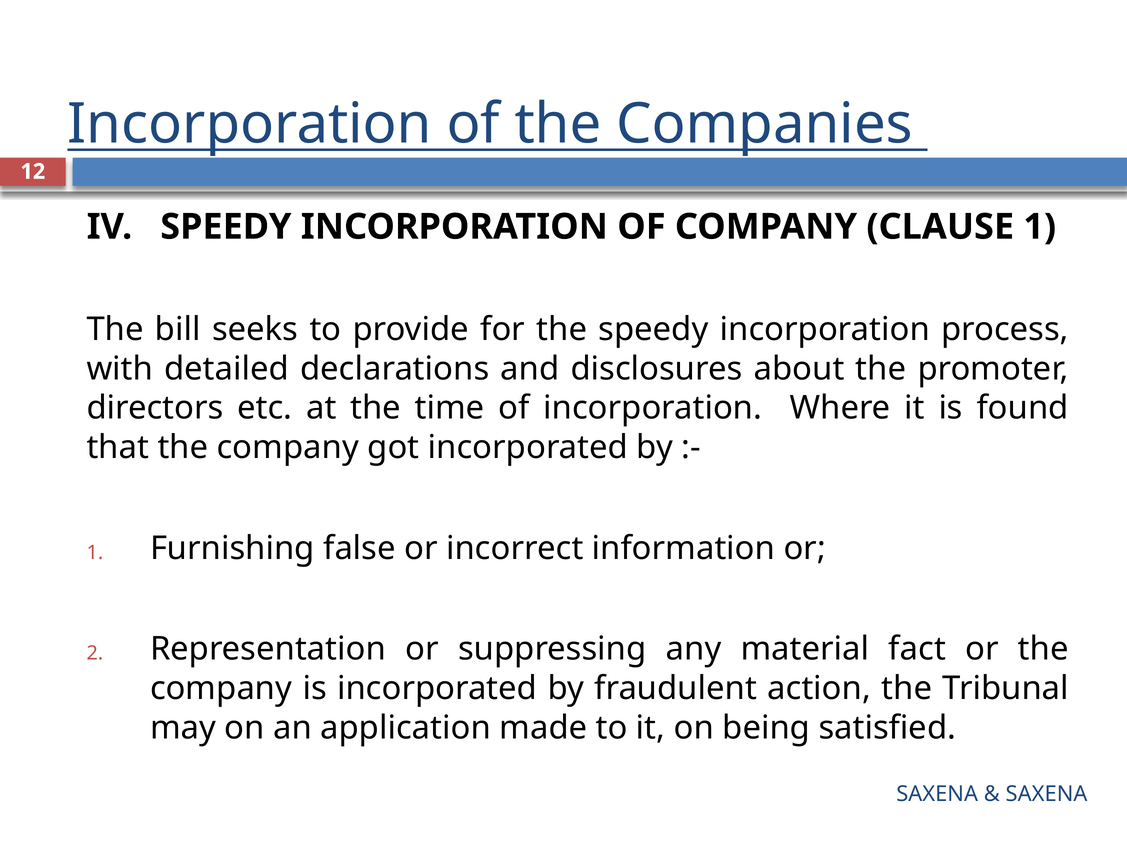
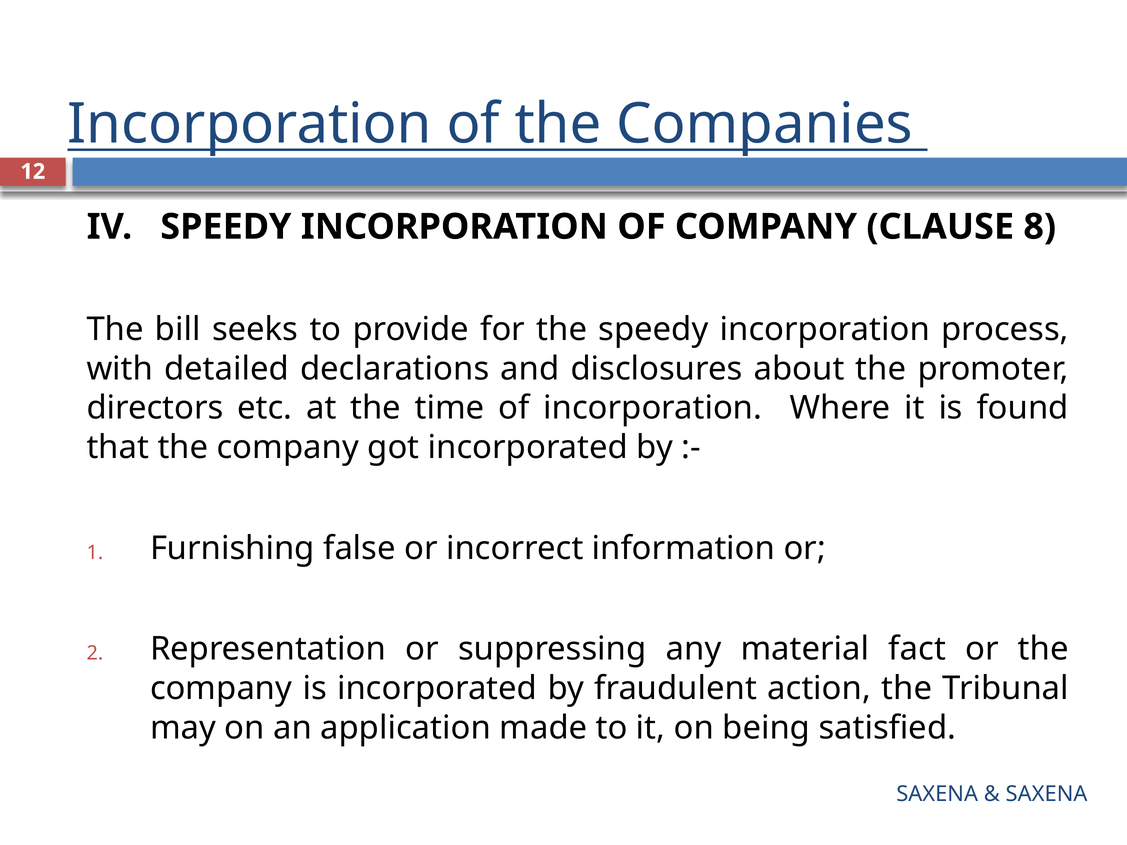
CLAUSE 1: 1 -> 8
